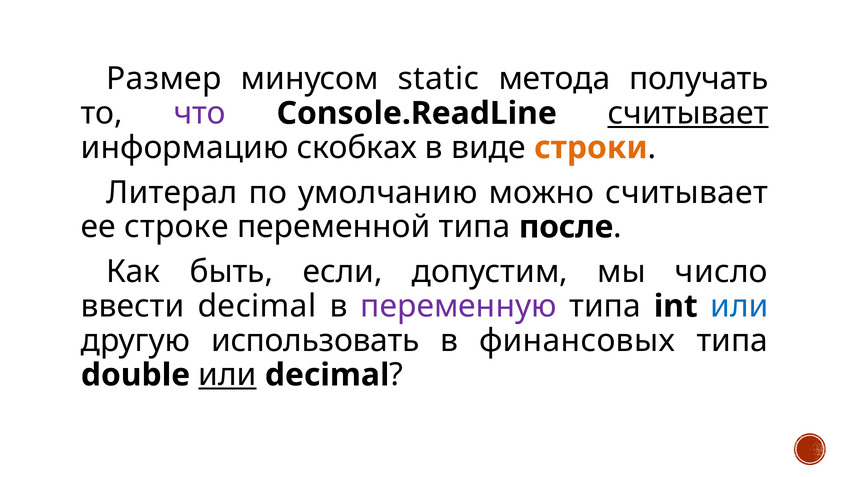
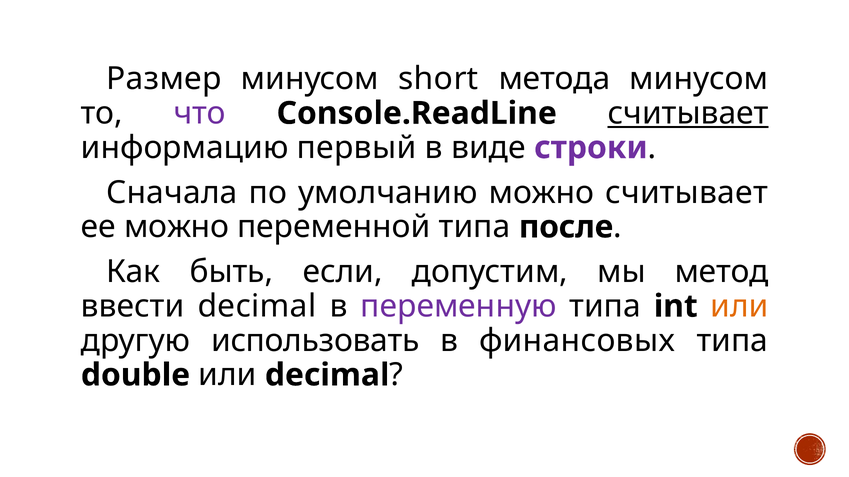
static: static -> short
метода получать: получать -> минусом
скобках: скобках -> первый
строки colour: orange -> purple
Литерал: Литерал -> Сначала
ее строке: строке -> можно
число: число -> метод
или at (739, 307) colour: blue -> orange
или at (228, 375) underline: present -> none
